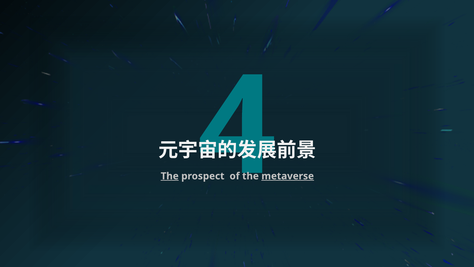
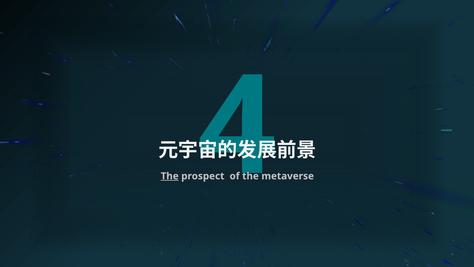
metaverse underline: present -> none
